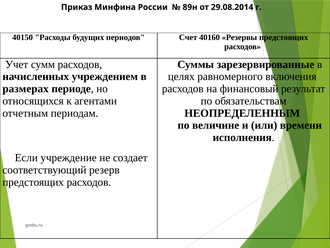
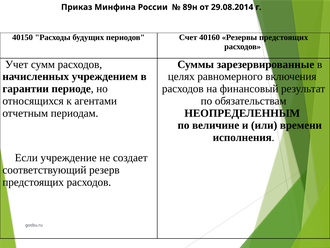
размерах: размерах -> гарантии
